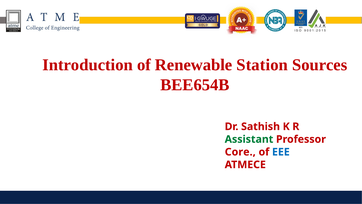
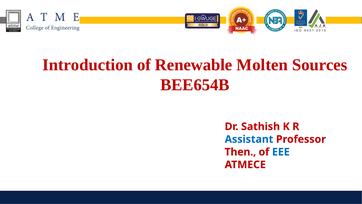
Station: Station -> Molten
Assistant colour: green -> blue
Core: Core -> Then
